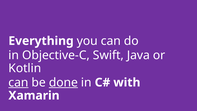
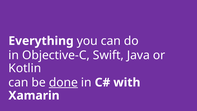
can at (18, 82) underline: present -> none
